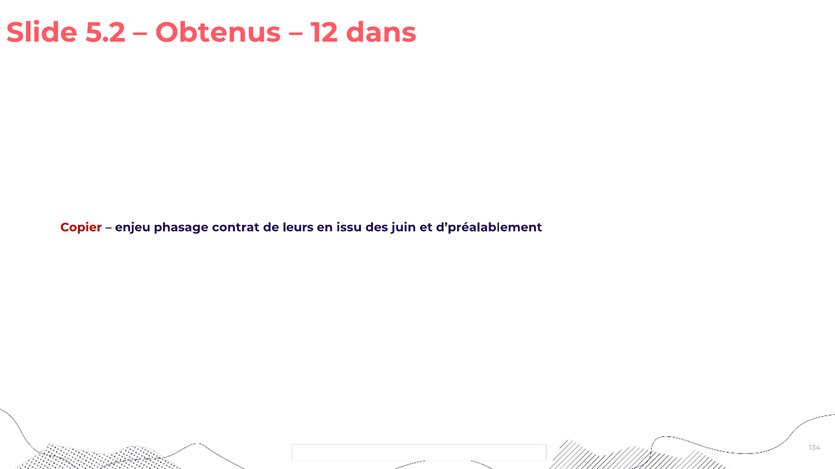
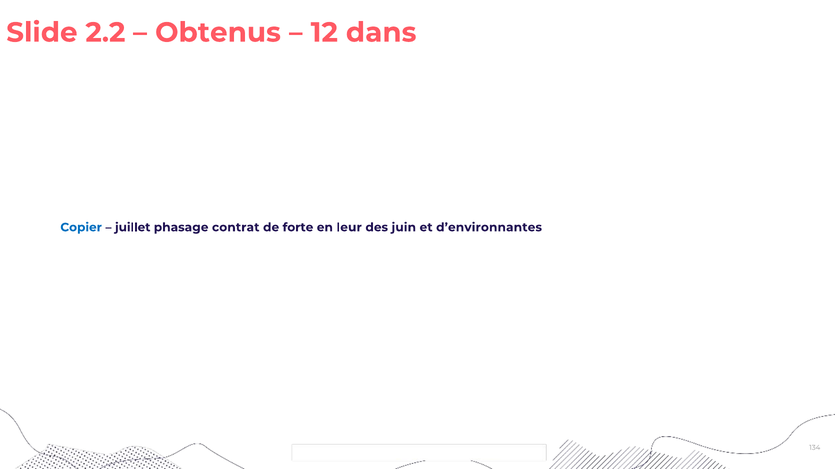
5.2: 5.2 -> 2.2
Copier colour: red -> blue
enjeu: enjeu -> juillet
leurs: leurs -> forte
issu: issu -> leur
d’préalablement: d’préalablement -> d’environnantes
